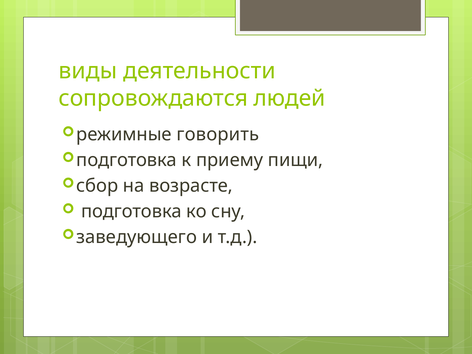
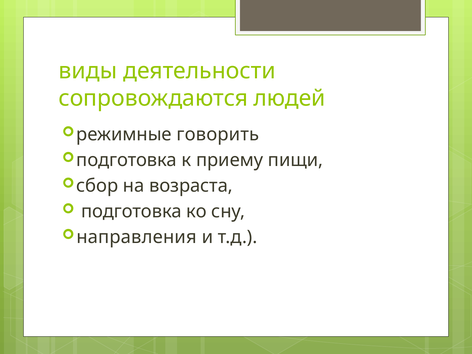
возрасте: возрасте -> возраста
заведующего: заведующего -> направления
